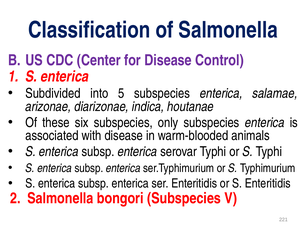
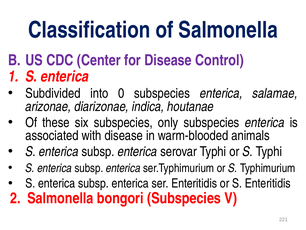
5: 5 -> 0
